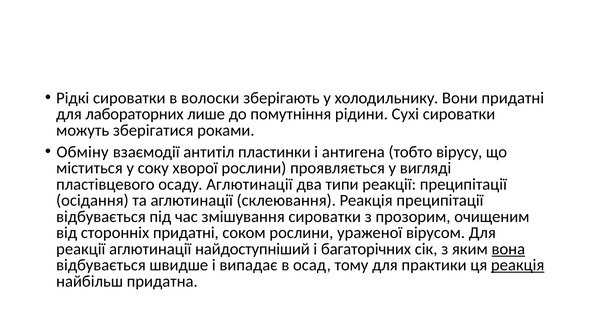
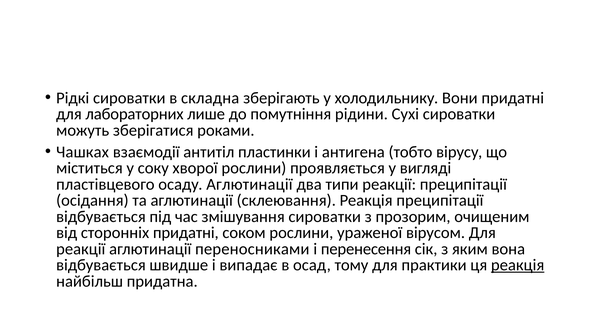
волоски: волоски -> складна
Обміну: Обміну -> Чашках
найдоступніший: найдоступніший -> переносниками
багаторічних: багаторічних -> перенесення
вона underline: present -> none
